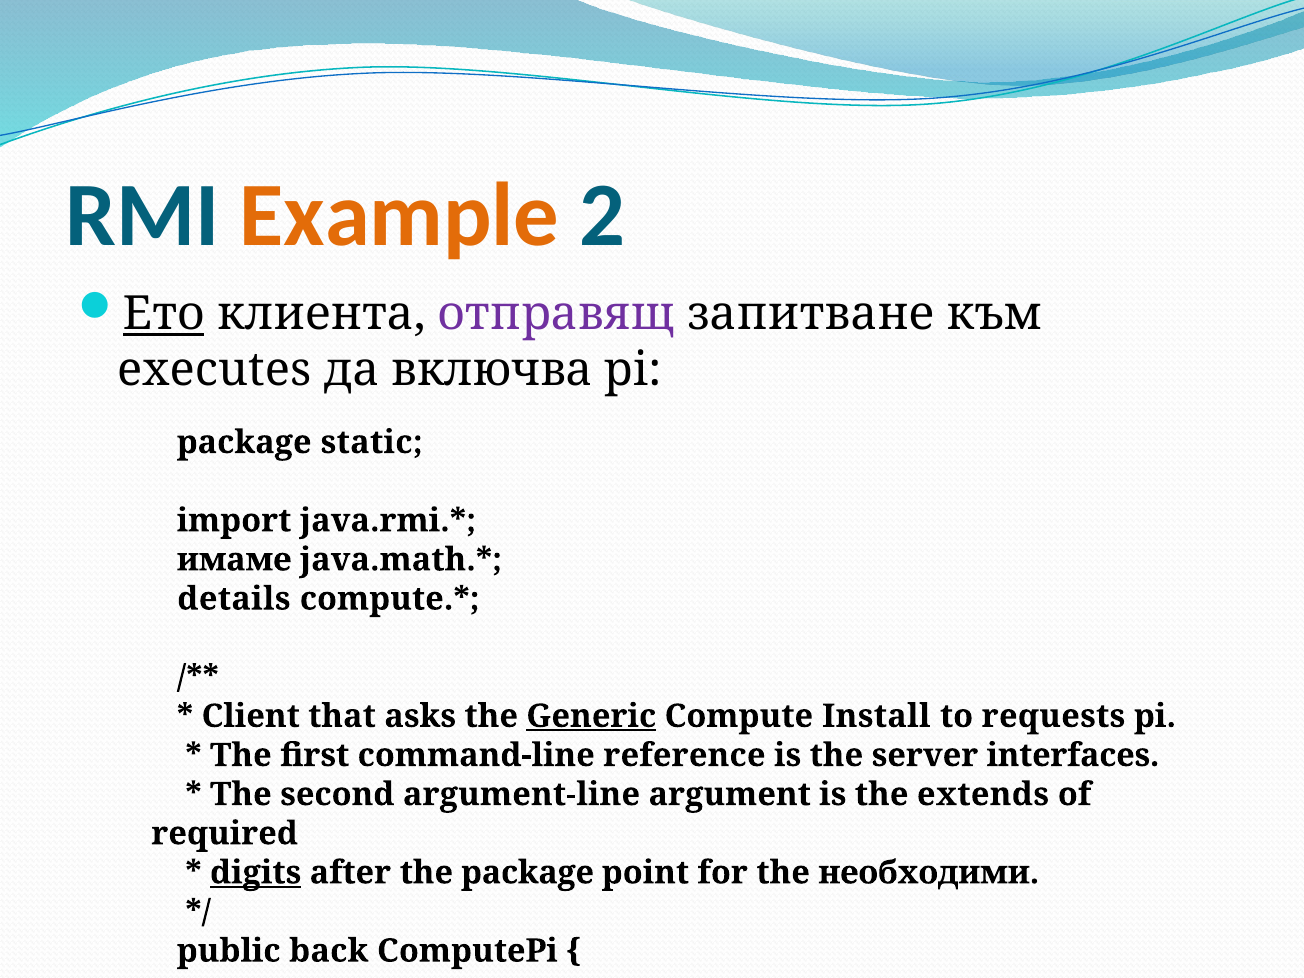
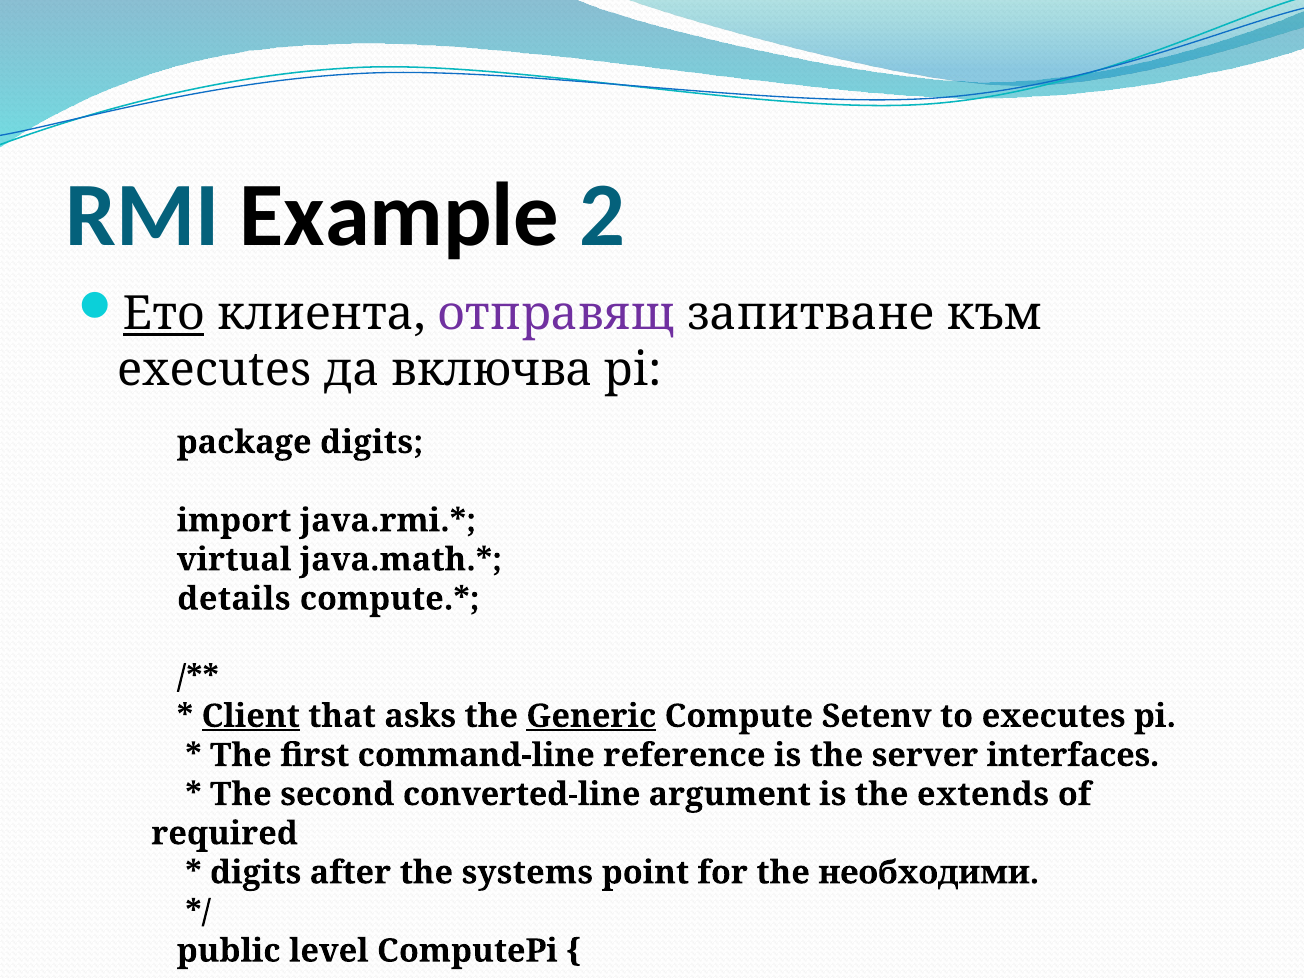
Example colour: orange -> black
package static: static -> digits
имаме: имаме -> virtual
Client underline: none -> present
Install: Install -> Setenv
to requests: requests -> executes
argument-line: argument-line -> converted-line
digits at (256, 873) underline: present -> none
the package: package -> systems
back: back -> level
